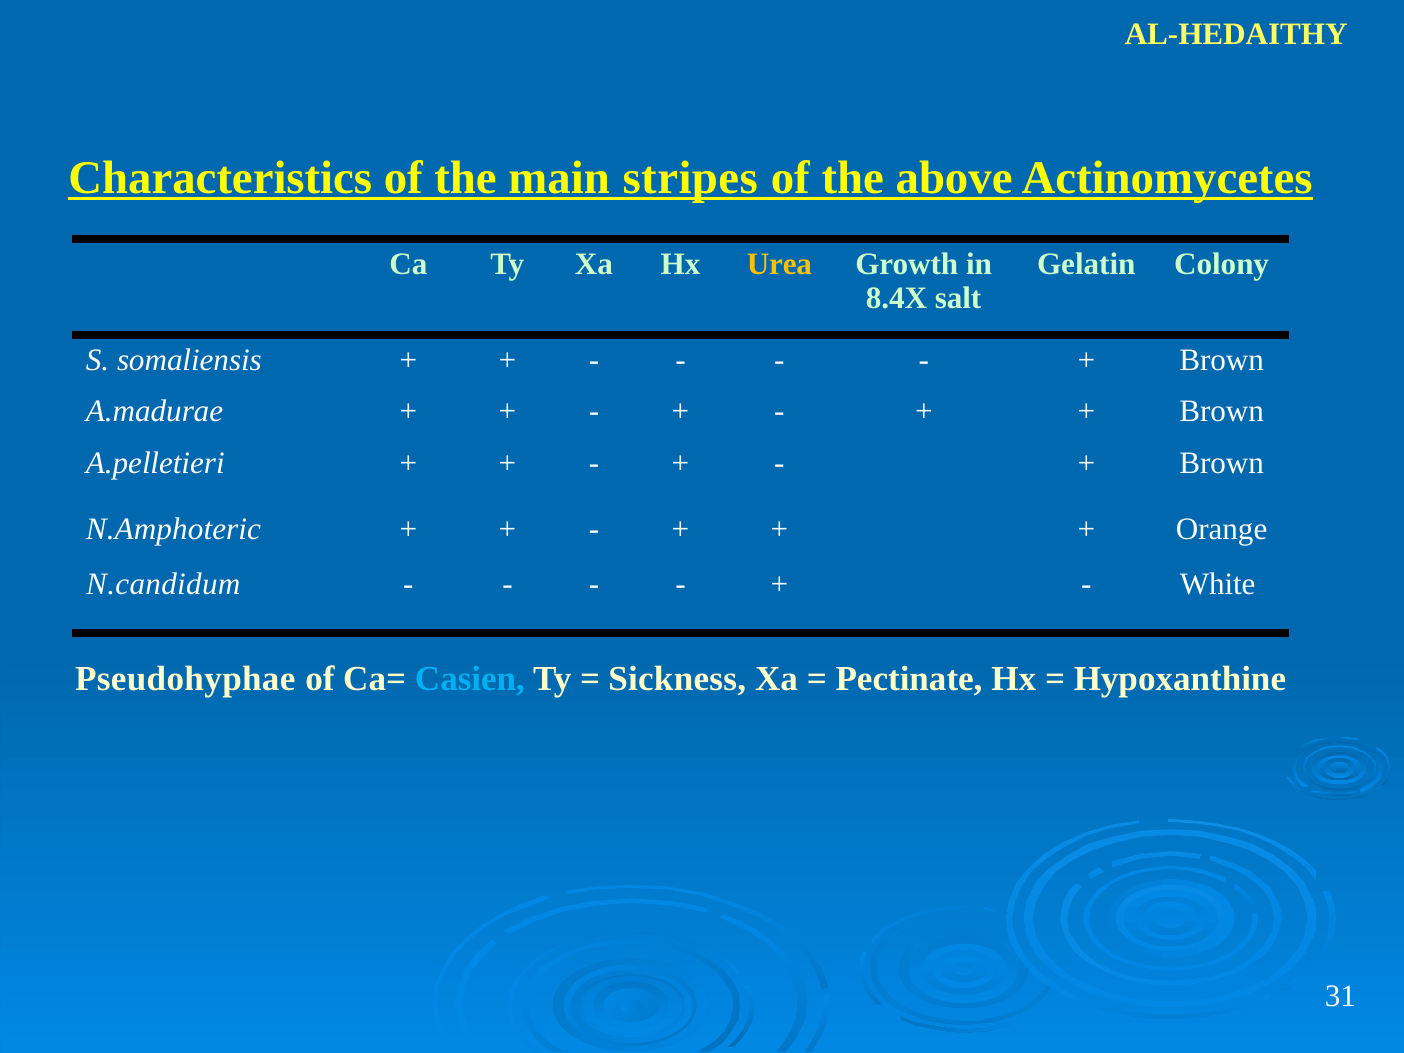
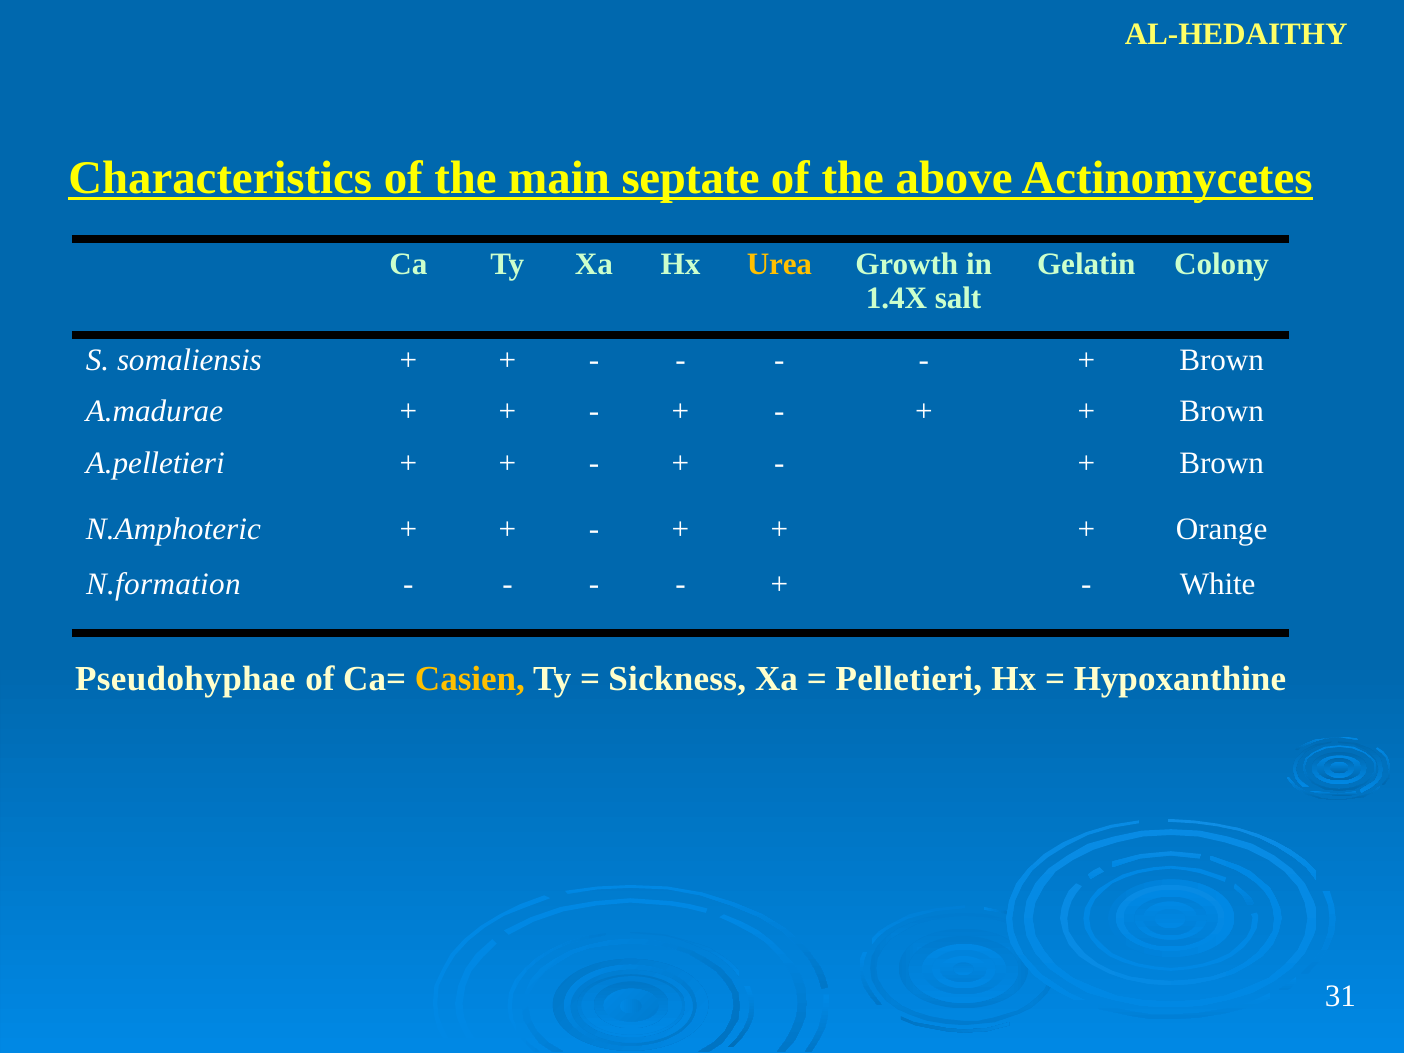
stripes: stripes -> septate
8.4X: 8.4X -> 1.4X
N.candidum: N.candidum -> N.formation
Casien colour: light blue -> yellow
Pectinate: Pectinate -> Pelletieri
